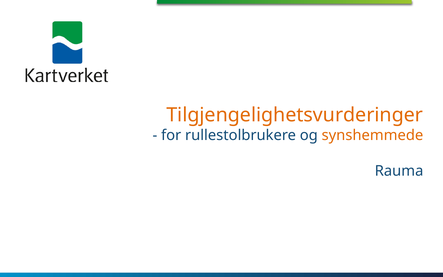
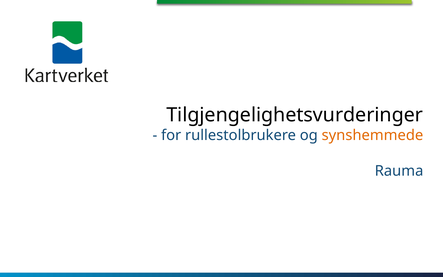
Tilgjengelighetsvurderinger colour: orange -> black
